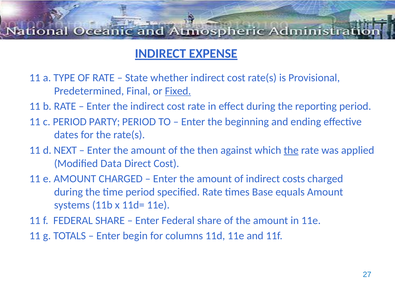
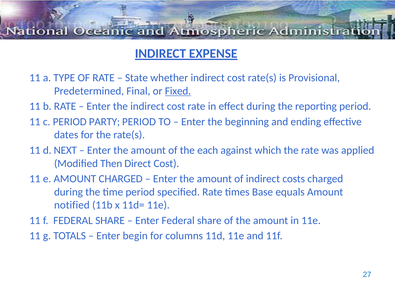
then: then -> each
the at (291, 150) underline: present -> none
Data: Data -> Then
systems: systems -> notified
